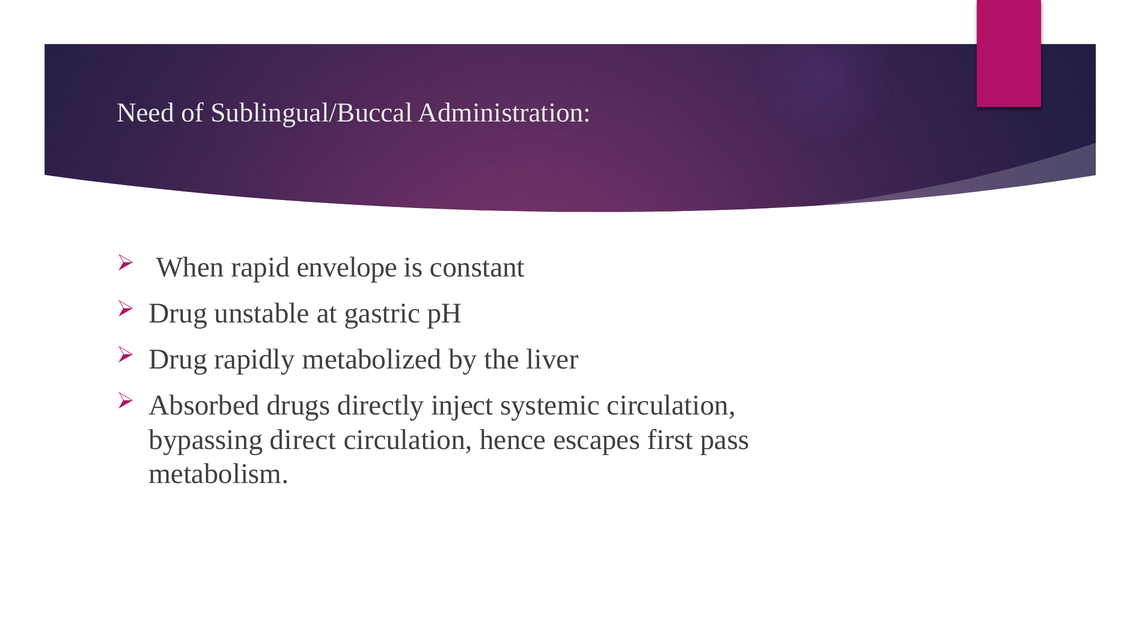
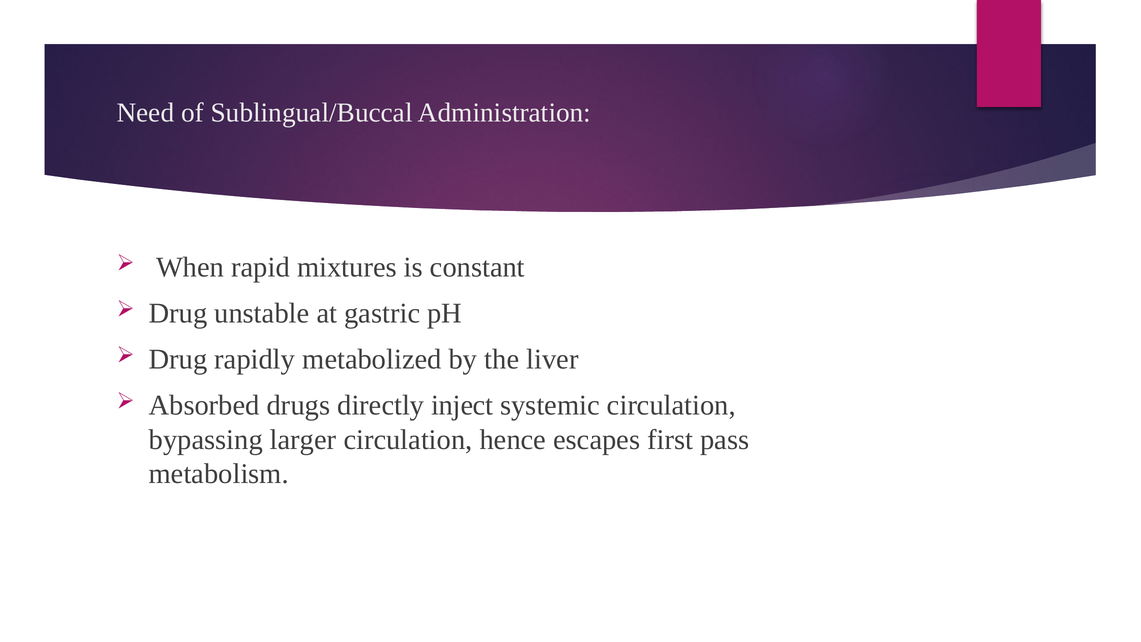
envelope: envelope -> mixtures
direct: direct -> larger
